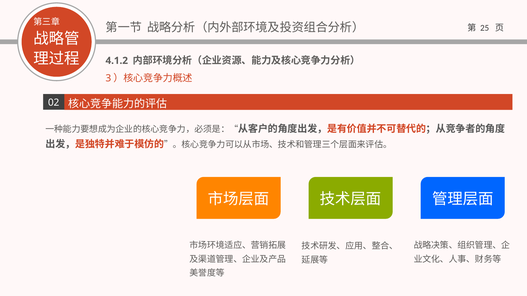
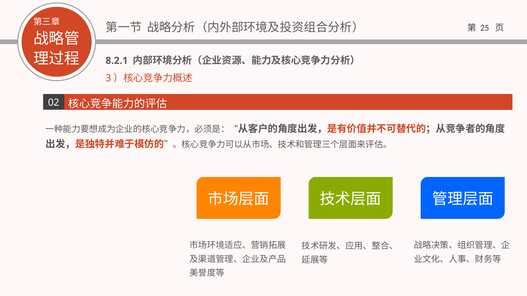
4.1.2: 4.1.2 -> 8.2.1
